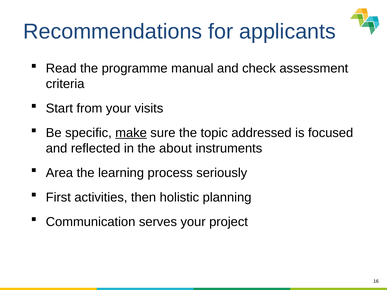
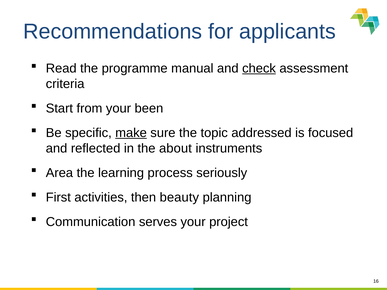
check underline: none -> present
visits: visits -> been
holistic: holistic -> beauty
